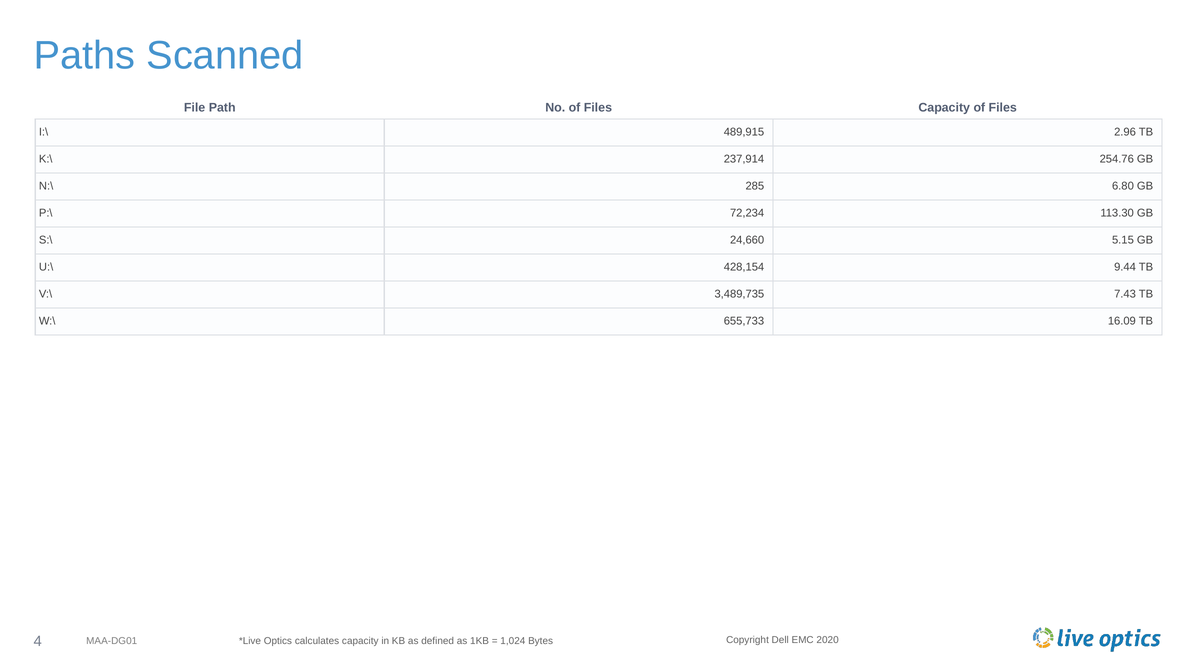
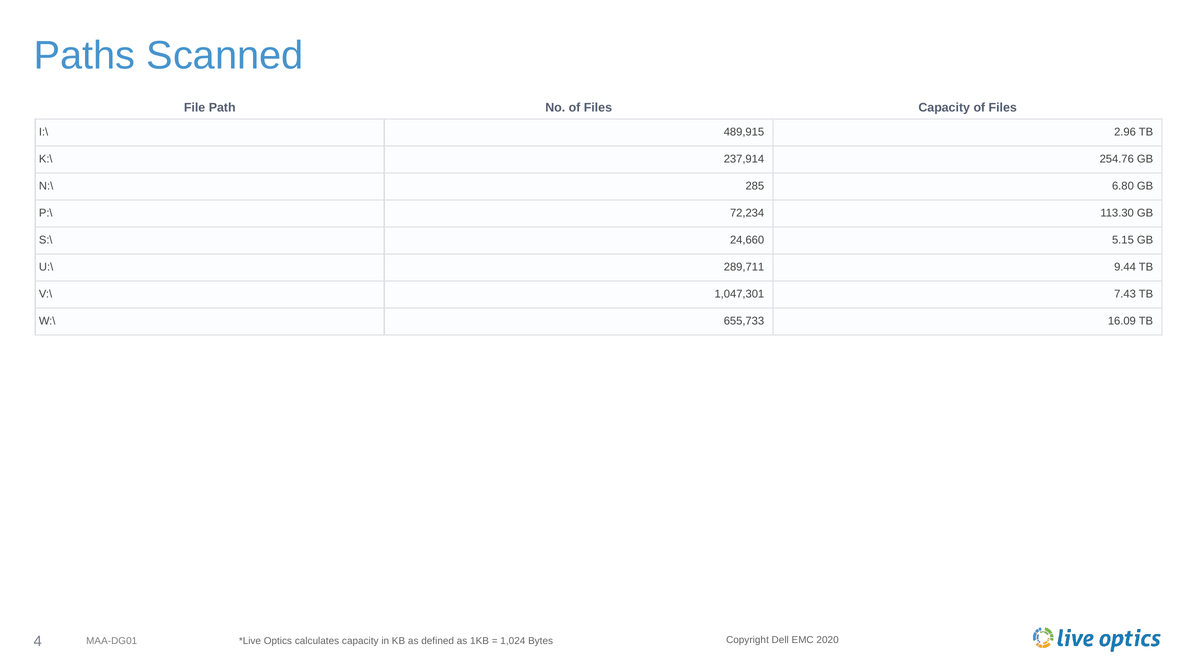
428,154: 428,154 -> 289,711
3,489,735: 3,489,735 -> 1,047,301
